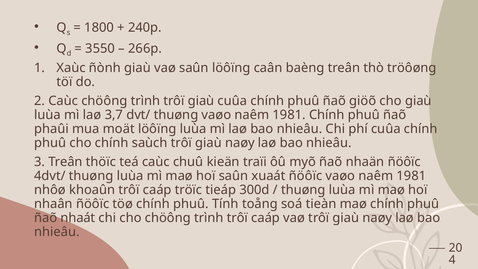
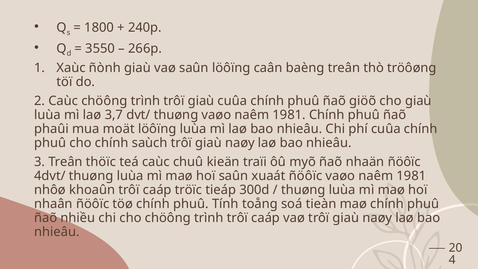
nhaát: nhaát -> nhiều
